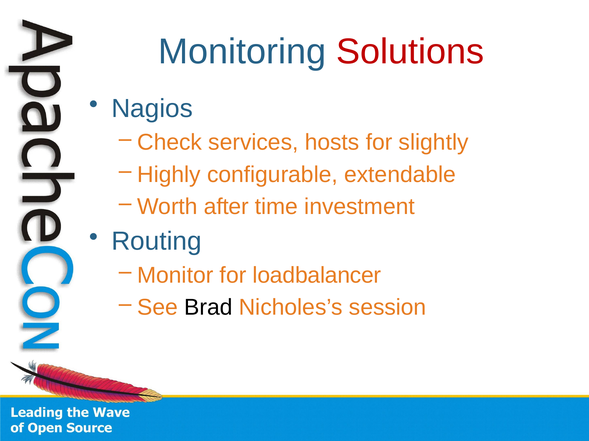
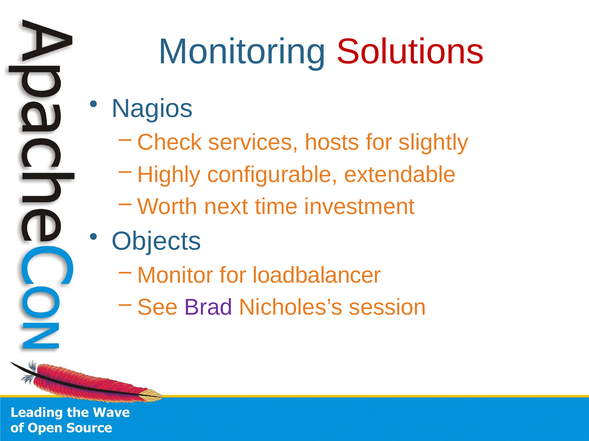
after: after -> next
Routing: Routing -> Objects
Brad colour: black -> purple
